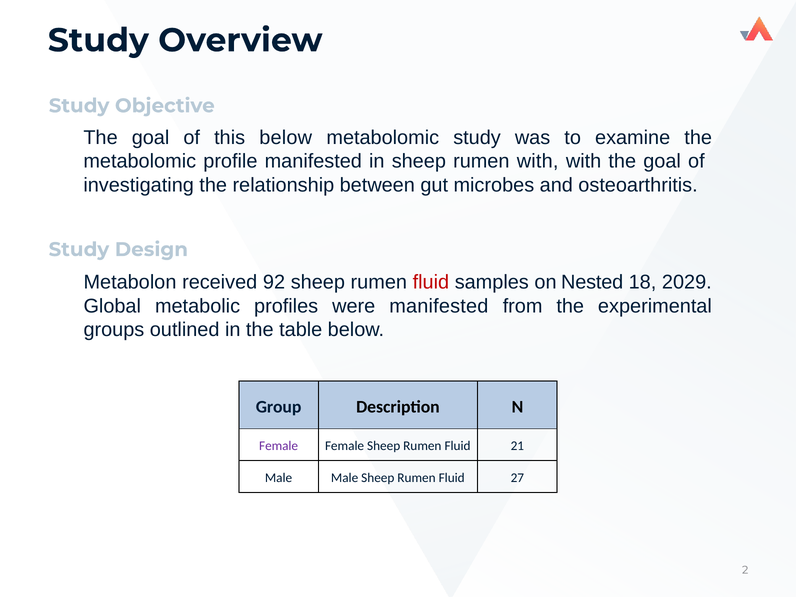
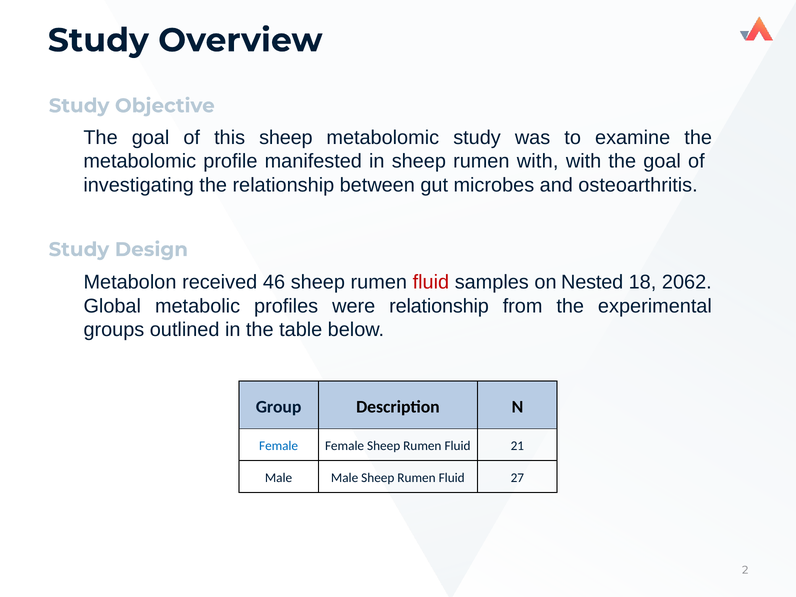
this below: below -> sheep
92: 92 -> 46
2029: 2029 -> 2062
were manifested: manifested -> relationship
Female at (279, 446) colour: purple -> blue
